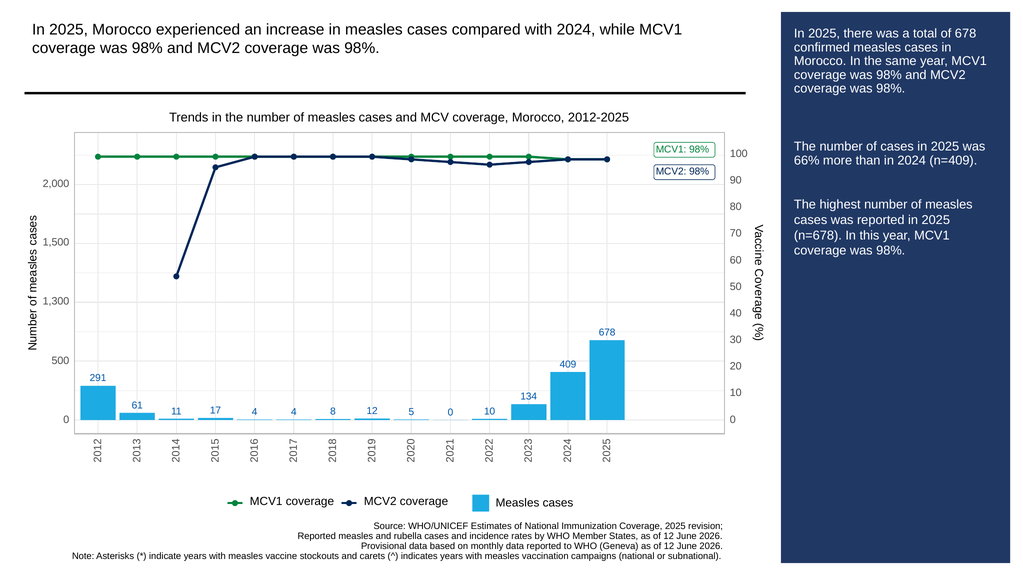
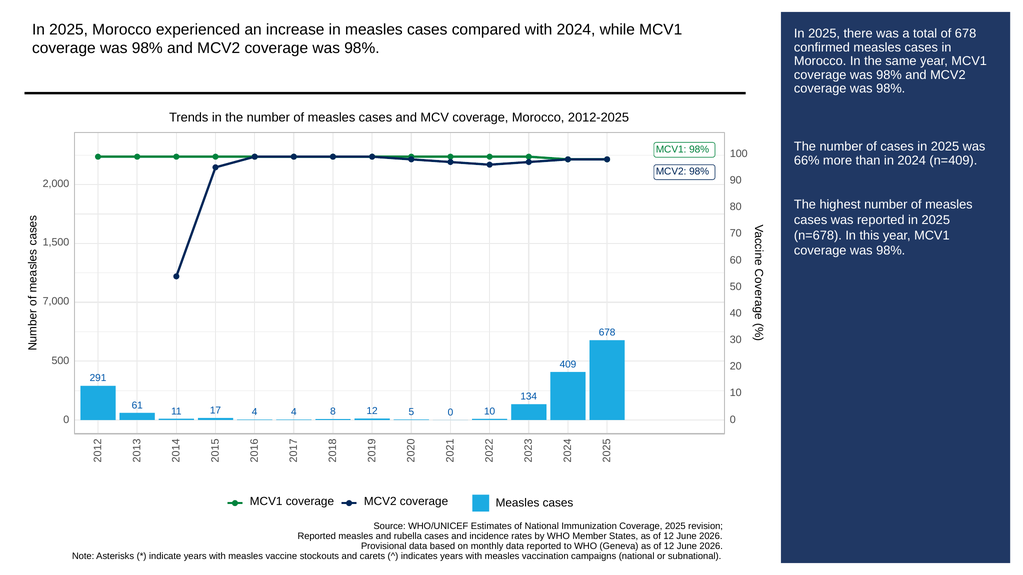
1,300: 1,300 -> 7,000
